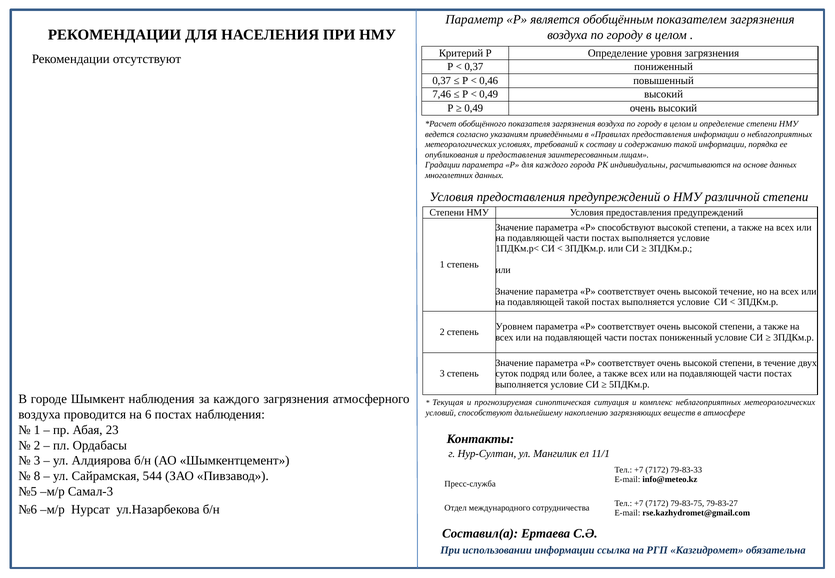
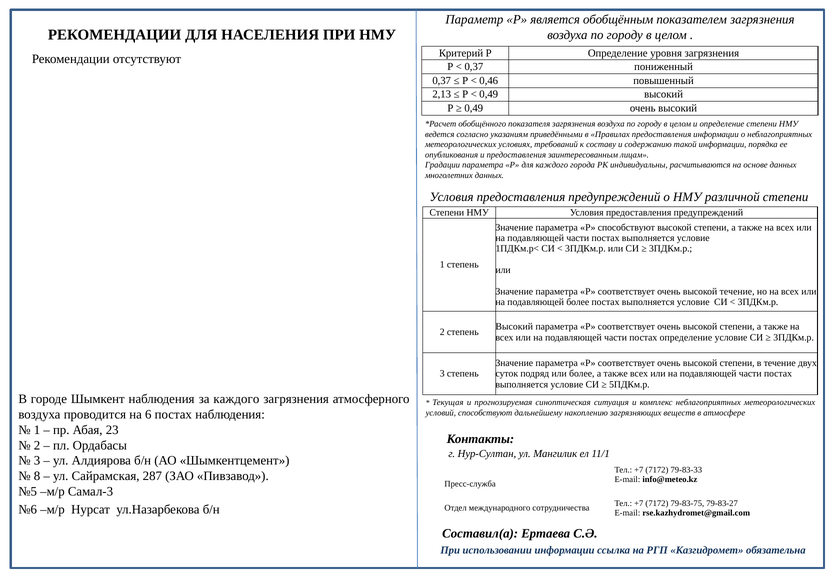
7,46: 7,46 -> 2,13
подавляющей такой: такой -> более
Уровнем at (514, 327): Уровнем -> Высокий
постах пониженный: пониженный -> определение
544: 544 -> 287
